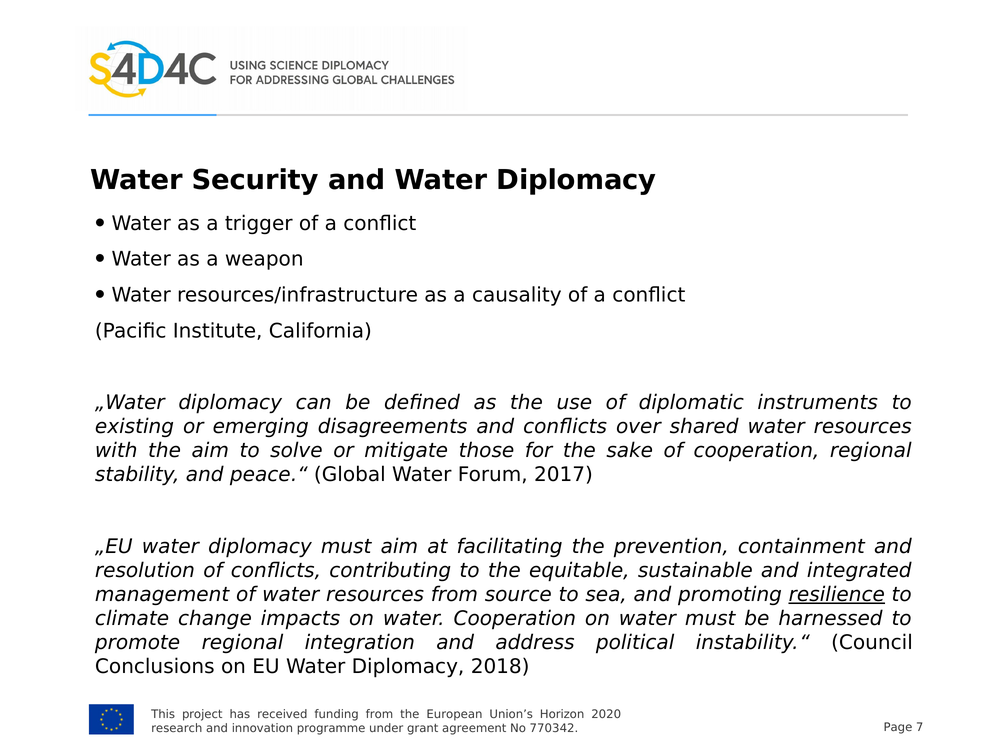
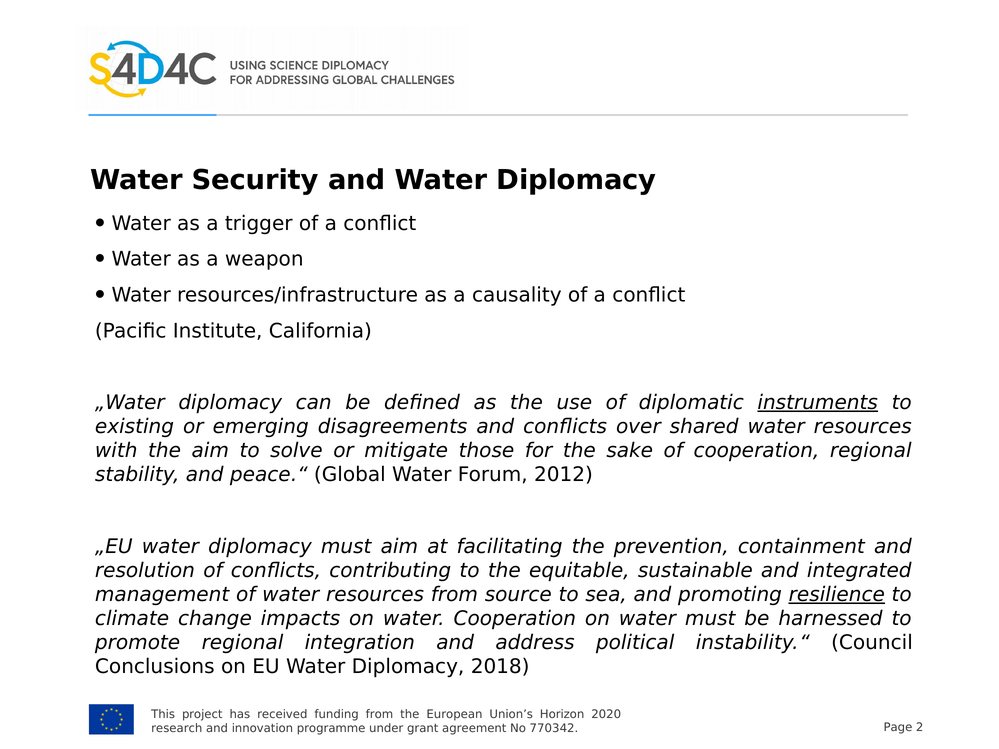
instruments underline: none -> present
2017: 2017 -> 2012
7: 7 -> 2
